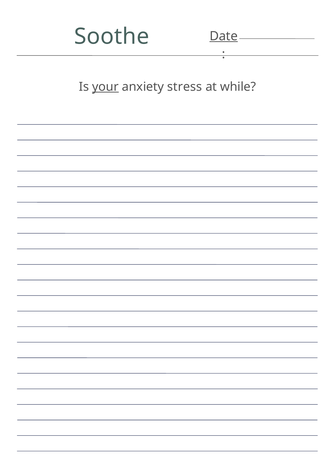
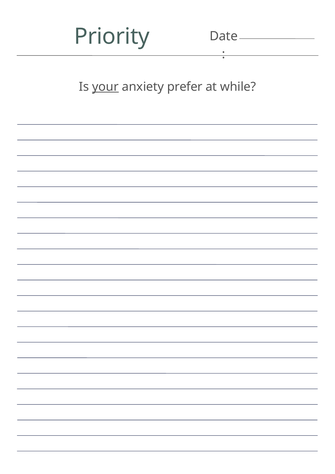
Soothe: Soothe -> Priority
Date underline: present -> none
stress: stress -> prefer
